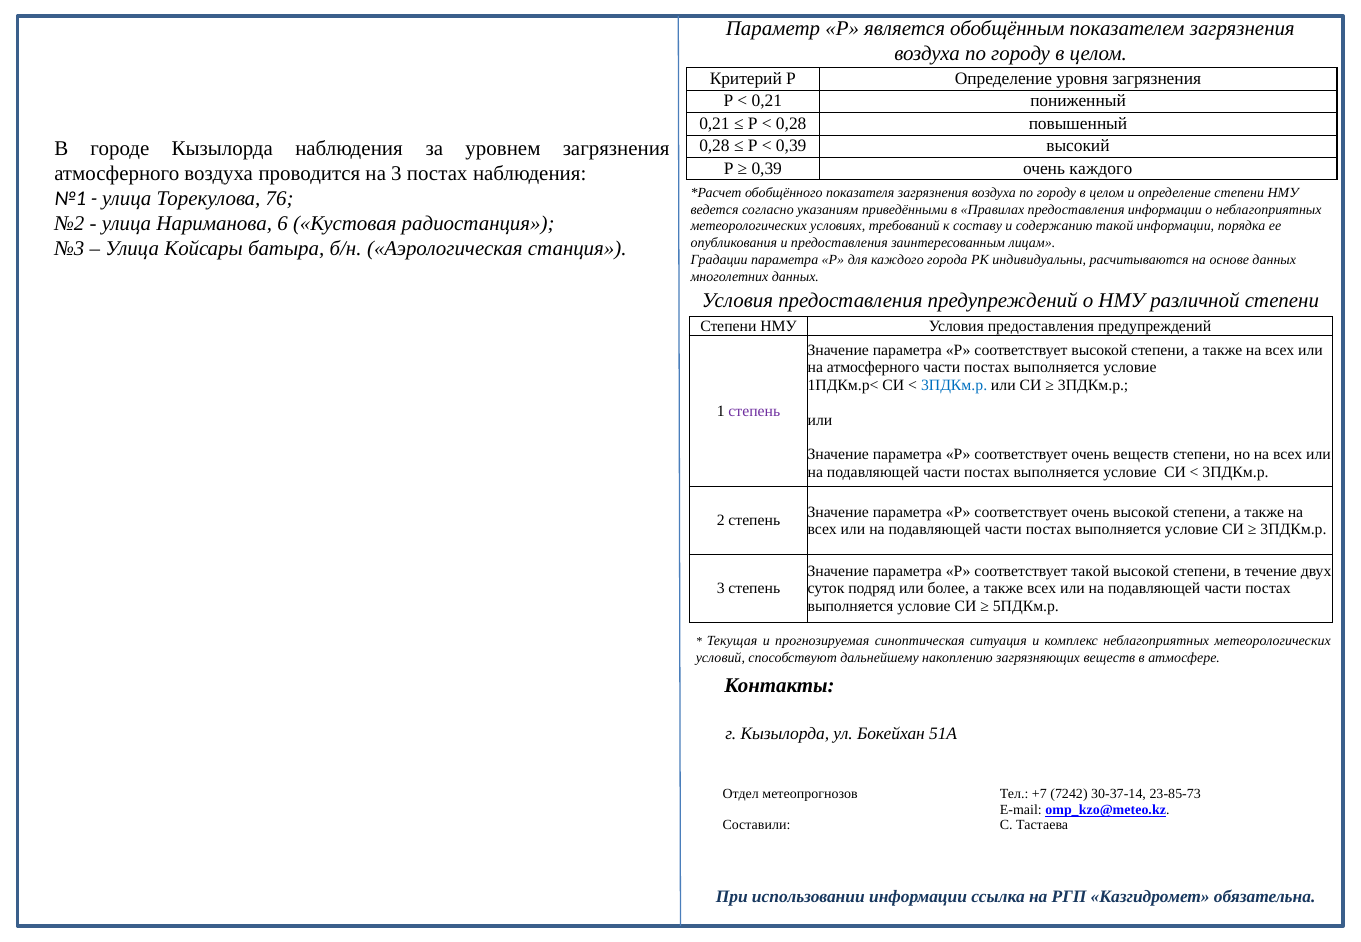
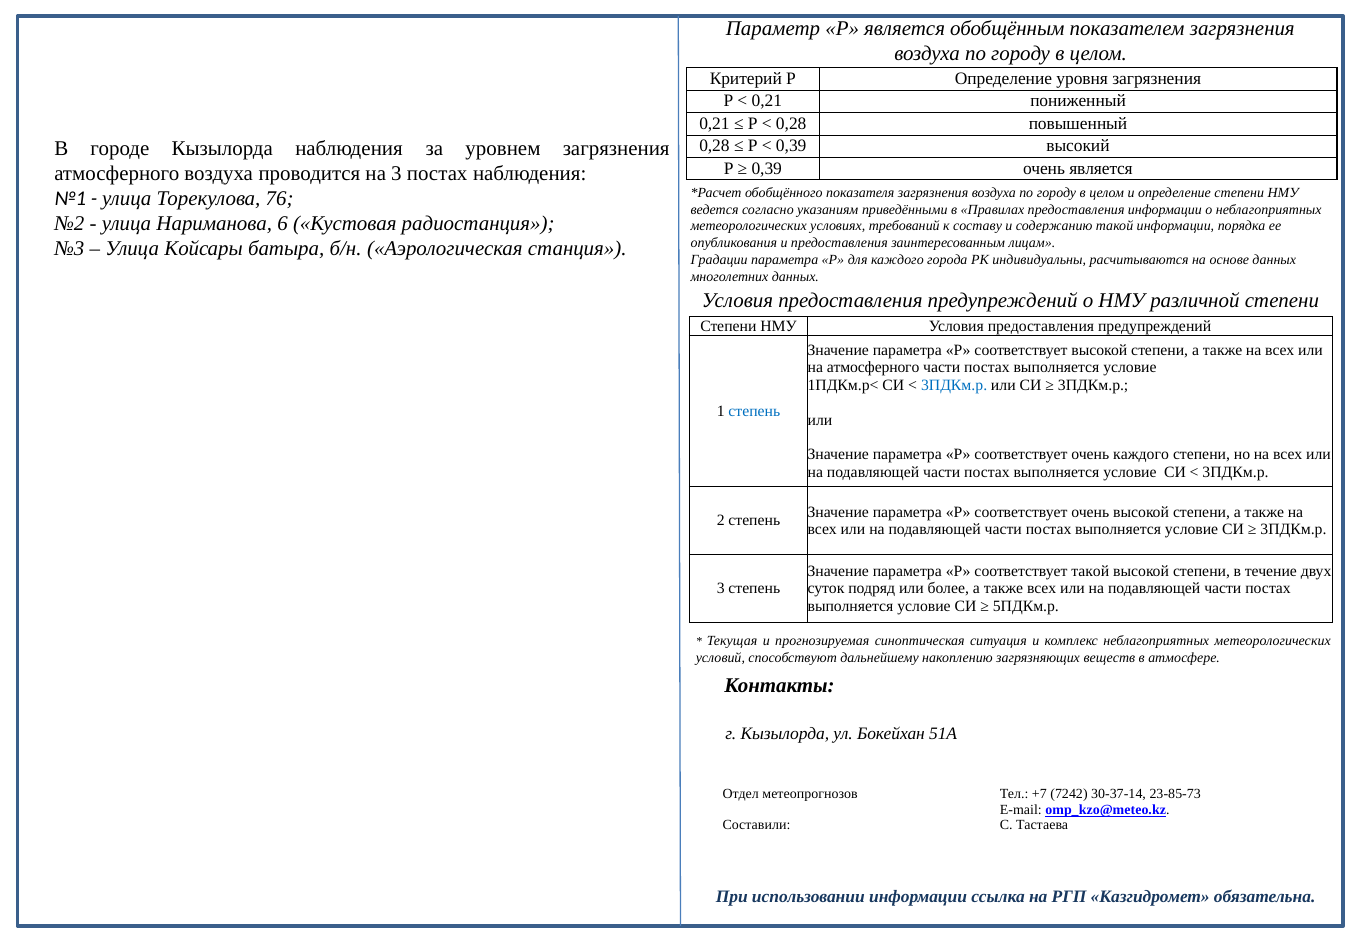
очень каждого: каждого -> является
степень at (754, 411) colour: purple -> blue
очень веществ: веществ -> каждого
